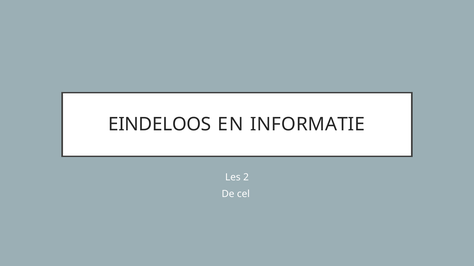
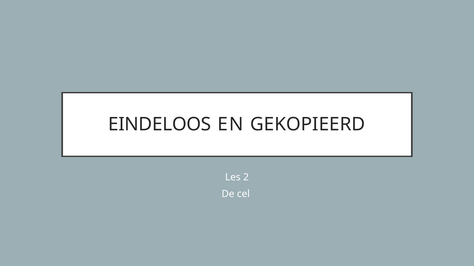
INFORMATIE: INFORMATIE -> GEKOPIEERD
